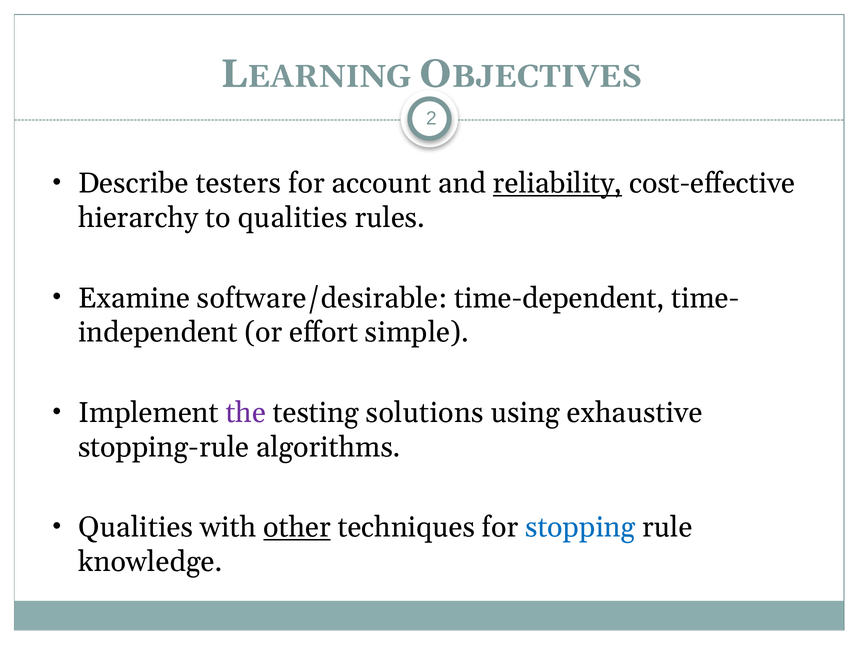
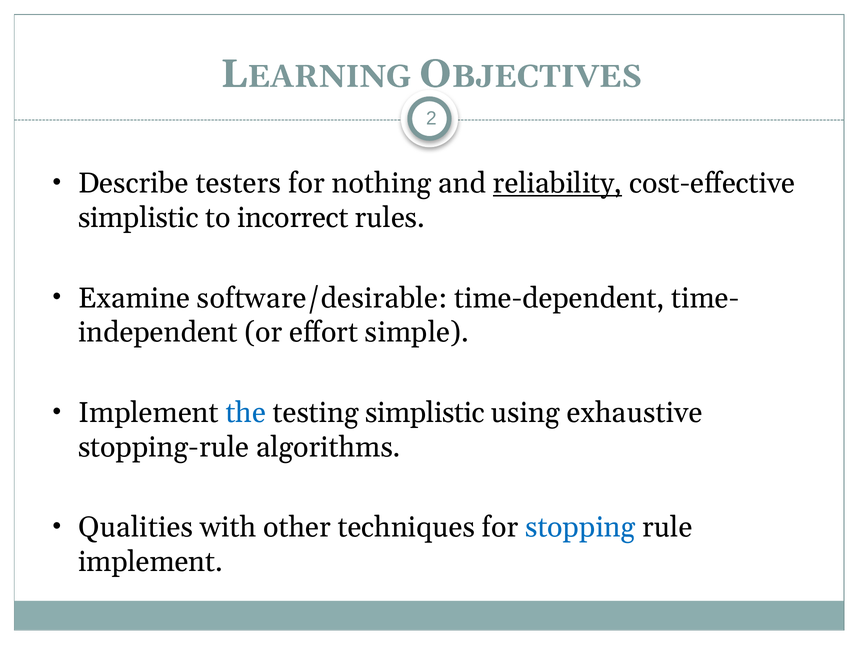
account: account -> nothing
hierarchy at (138, 218): hierarchy -> simplistic
to qualities: qualities -> incorrect
the colour: purple -> blue
testing solutions: solutions -> simplistic
other underline: present -> none
knowledge at (150, 561): knowledge -> implement
